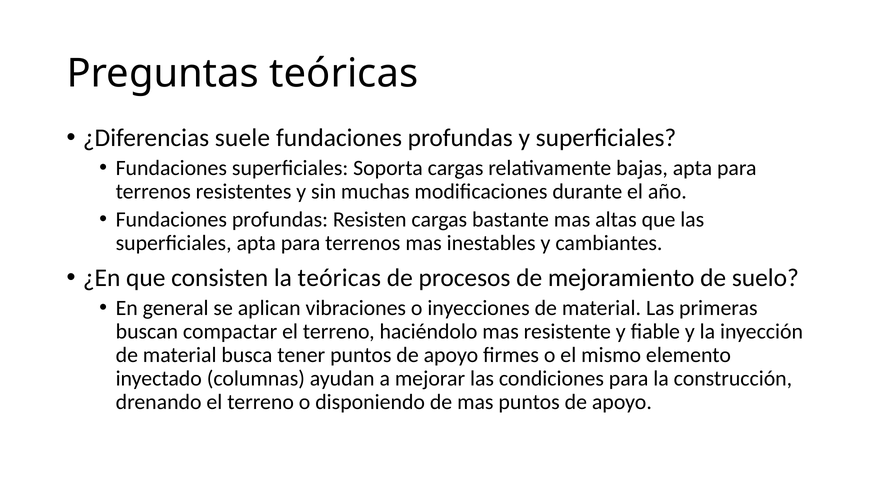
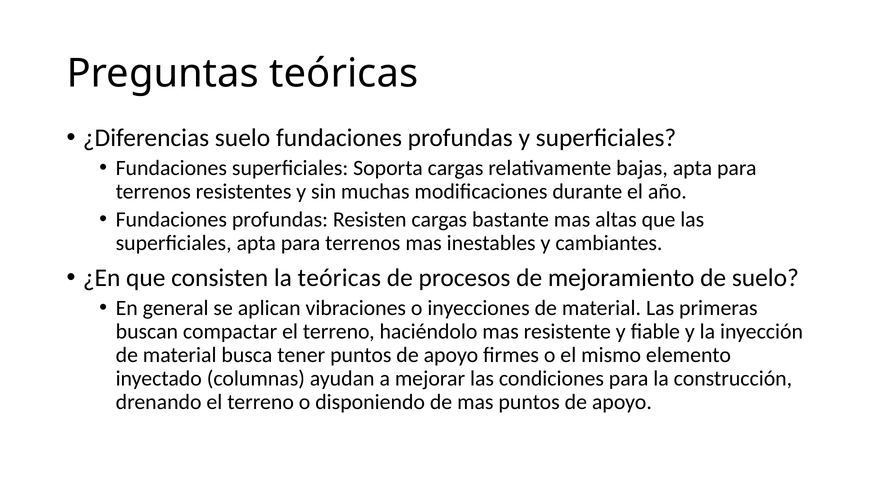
¿Diferencias suele: suele -> suelo
